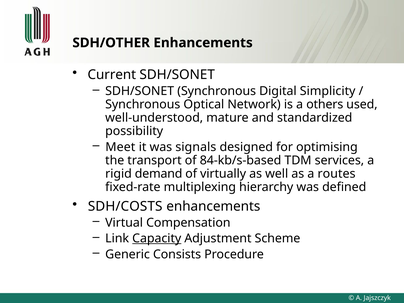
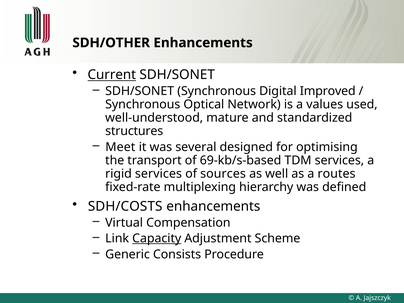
Current underline: none -> present
Simplicity: Simplicity -> Improved
others: others -> values
possibility: possibility -> structures
signals: signals -> several
84-kb/s-based: 84-kb/s-based -> 69-kb/s-based
rigid demand: demand -> services
virtually: virtually -> sources
